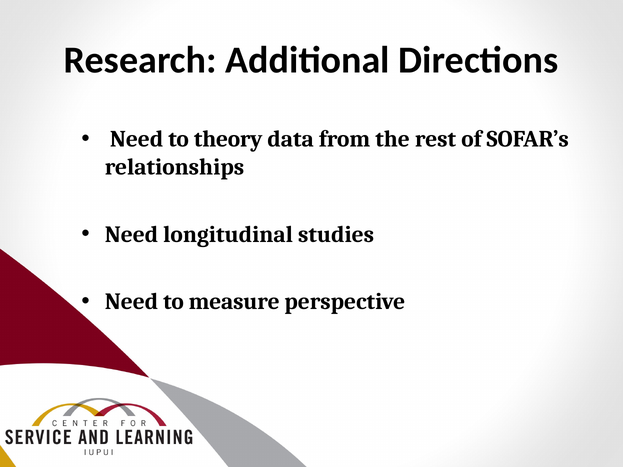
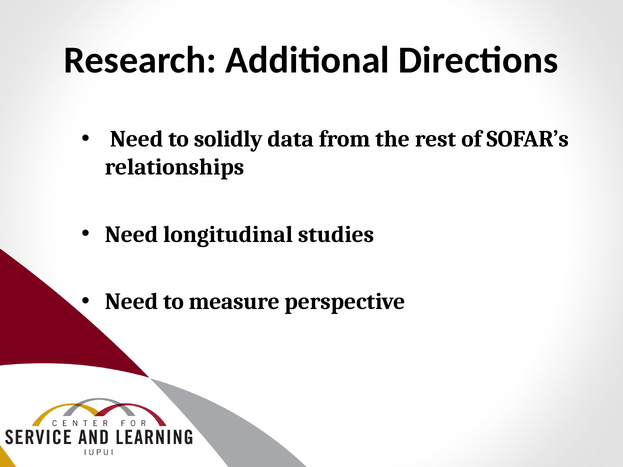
theory: theory -> solidly
